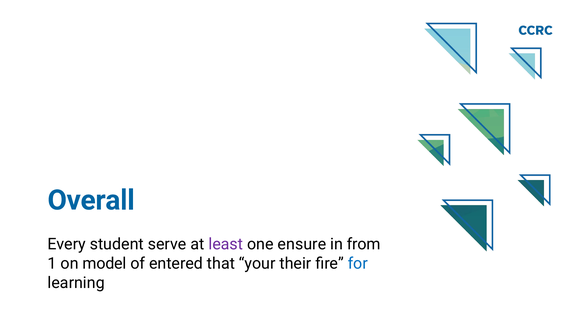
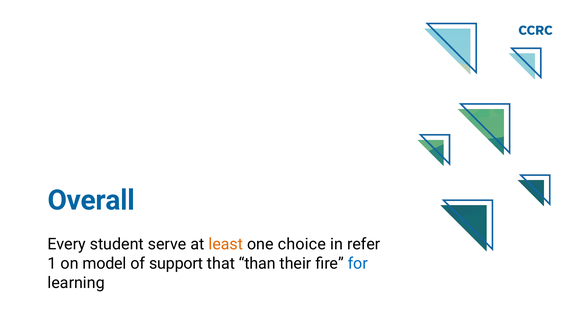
least colour: purple -> orange
ensure: ensure -> choice
from: from -> refer
entered: entered -> support
your: your -> than
